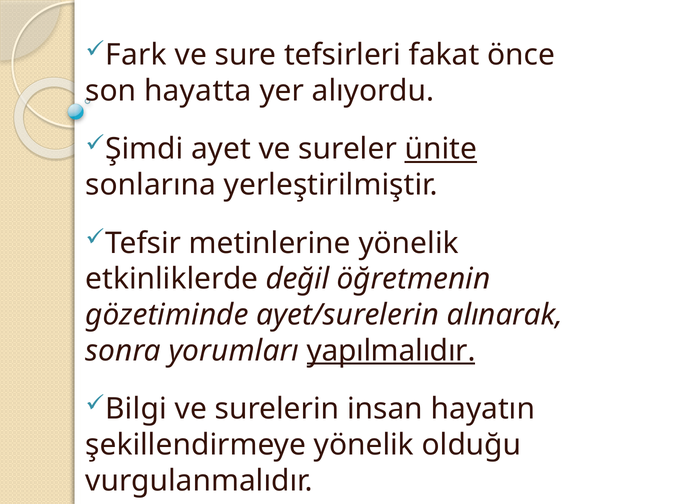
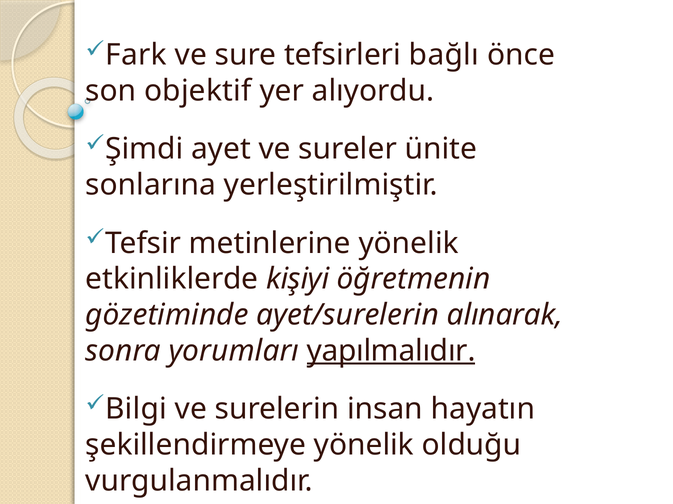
fakat: fakat -> bağlı
hayatta: hayatta -> objektif
ünite underline: present -> none
değil: değil -> kişiyi
